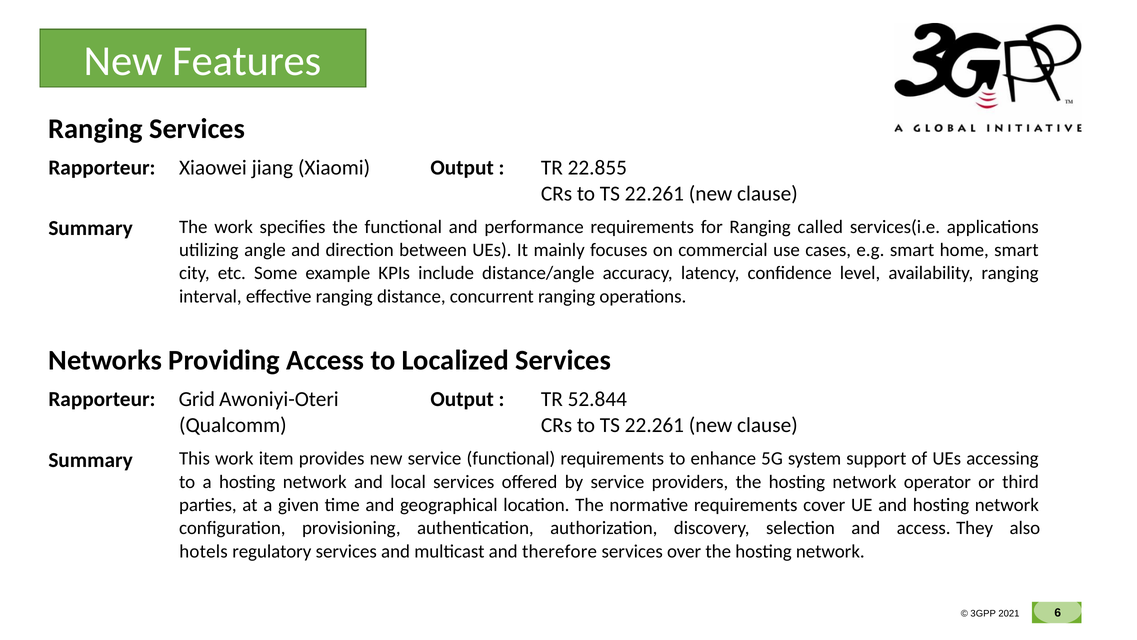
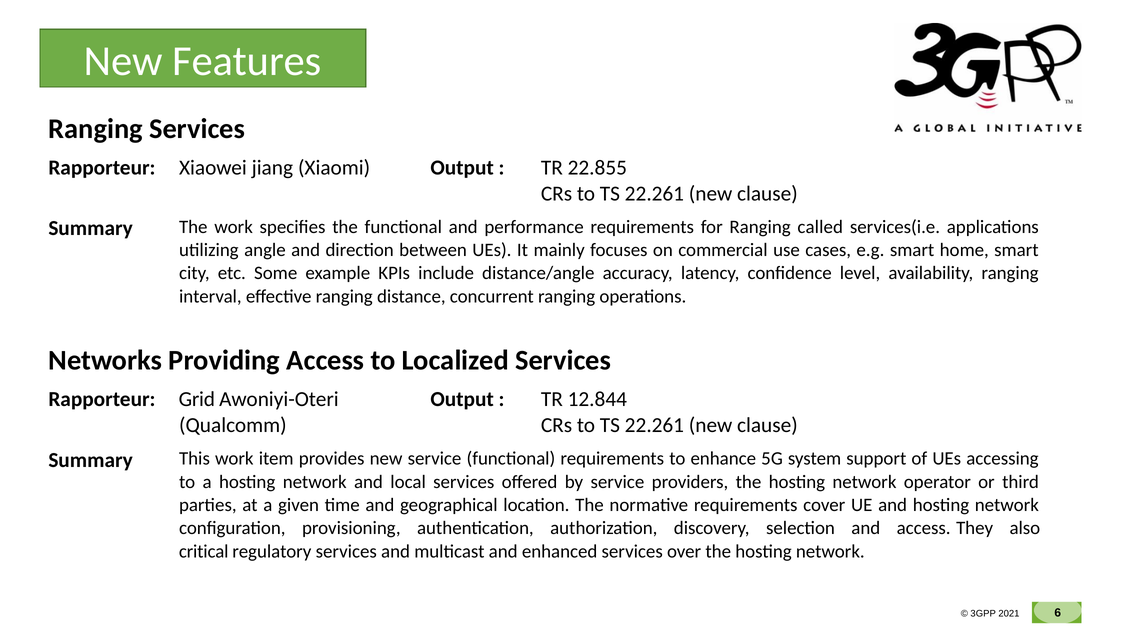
52.844: 52.844 -> 12.844
hotels: hotels -> critical
therefore: therefore -> enhanced
